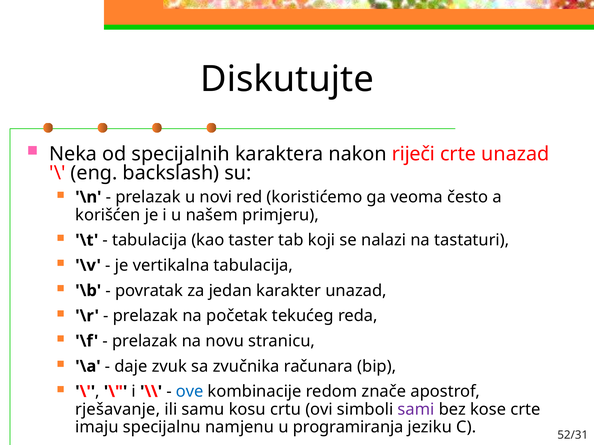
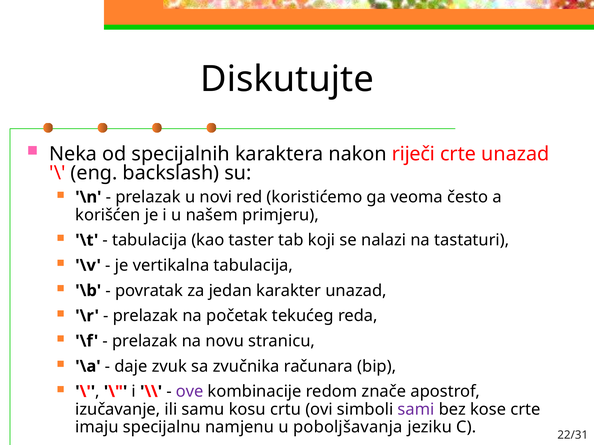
ove colour: blue -> purple
rješavanje: rješavanje -> izučavanje
programiranja: programiranja -> poboljšavanja
52/31: 52/31 -> 22/31
